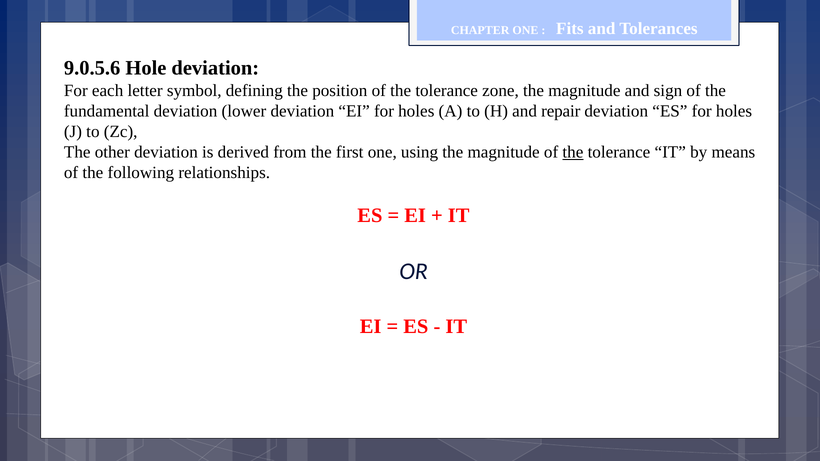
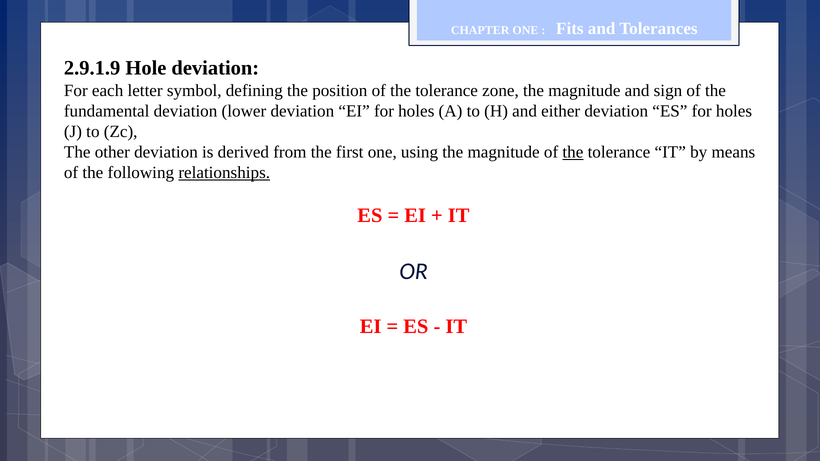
9.0.5.6: 9.0.5.6 -> 2.9.1.9
repair: repair -> either
relationships underline: none -> present
